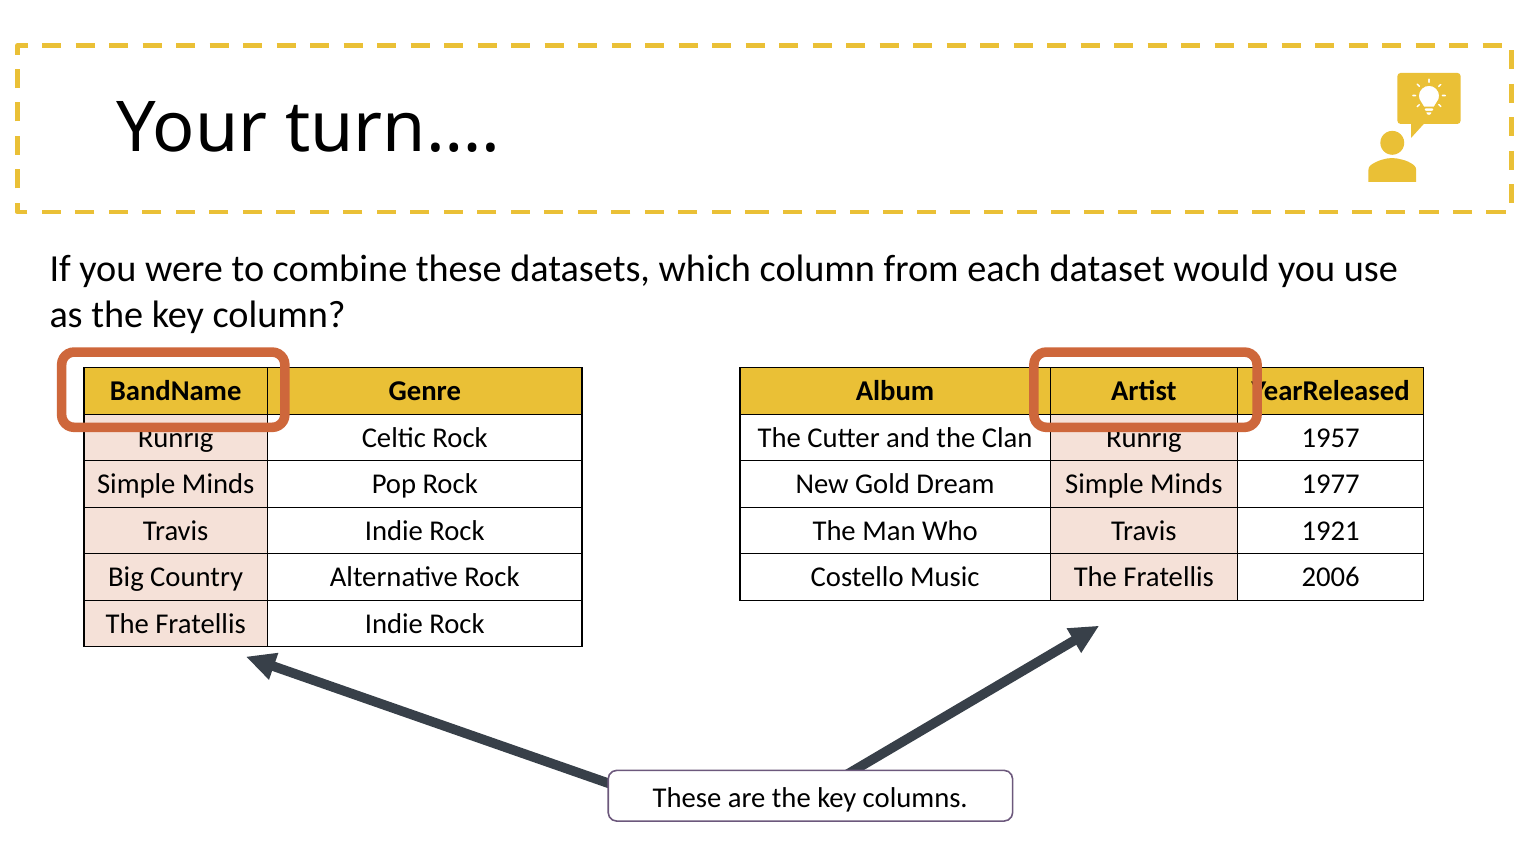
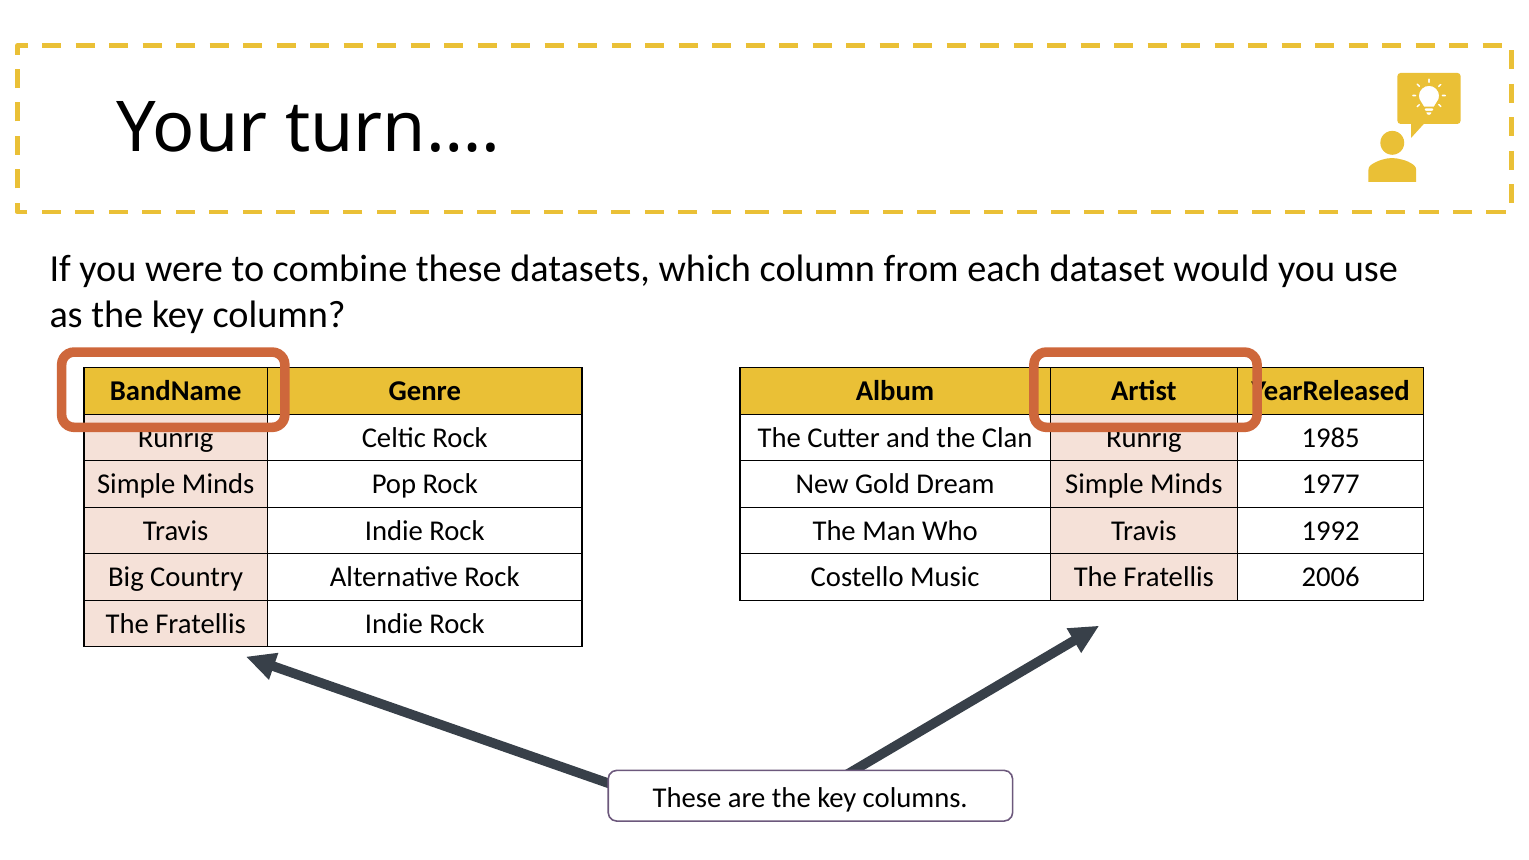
1957: 1957 -> 1985
1921: 1921 -> 1992
